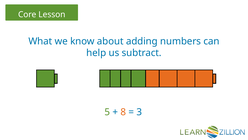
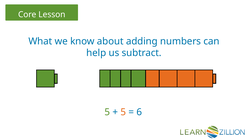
8 at (123, 112): 8 -> 5
3: 3 -> 6
